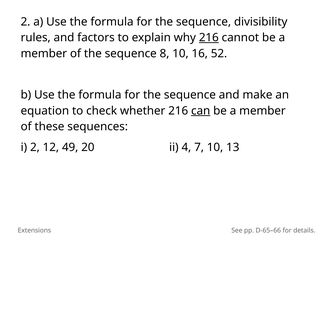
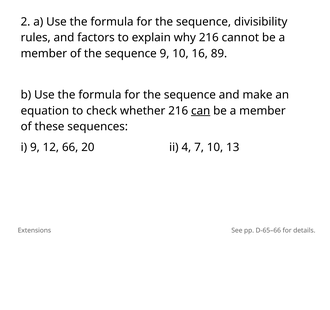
216 at (209, 38) underline: present -> none
sequence 8: 8 -> 9
52: 52 -> 89
i 2: 2 -> 9
49: 49 -> 66
